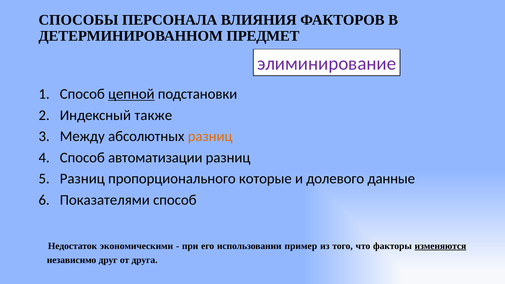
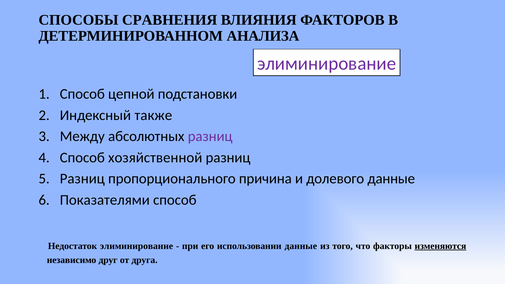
ПЕРСОНАЛА: ПЕРСОНАЛА -> СРАВНЕНИЯ
ПРЕДМЕТ: ПРЕДМЕТ -> АНАЛИЗА
цепной underline: present -> none
разниц at (210, 136) colour: orange -> purple
автоматизации: автоматизации -> хозяйственной
которые: которые -> причина
Недостаток экономическими: экономическими -> элиминирование
использовании пример: пример -> данные
